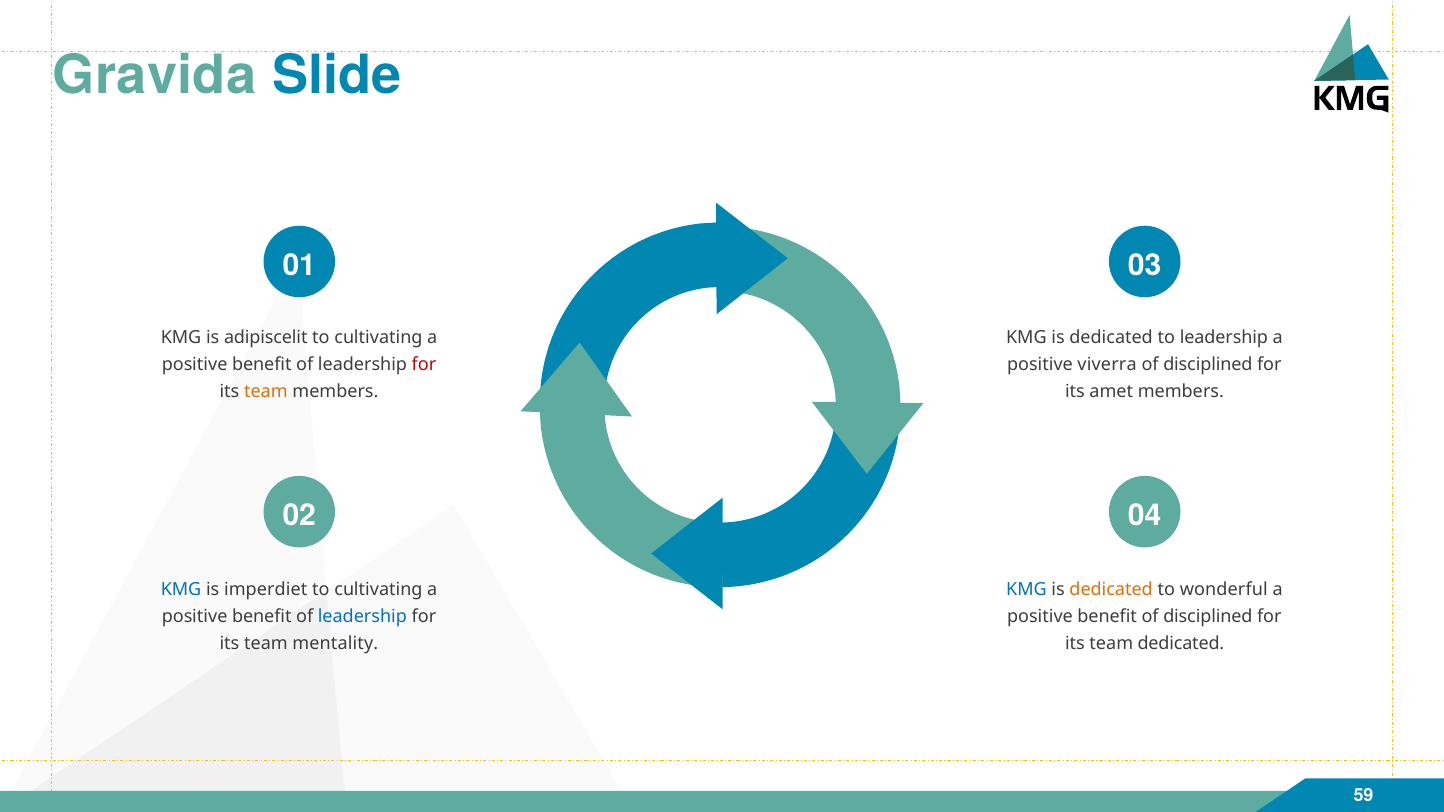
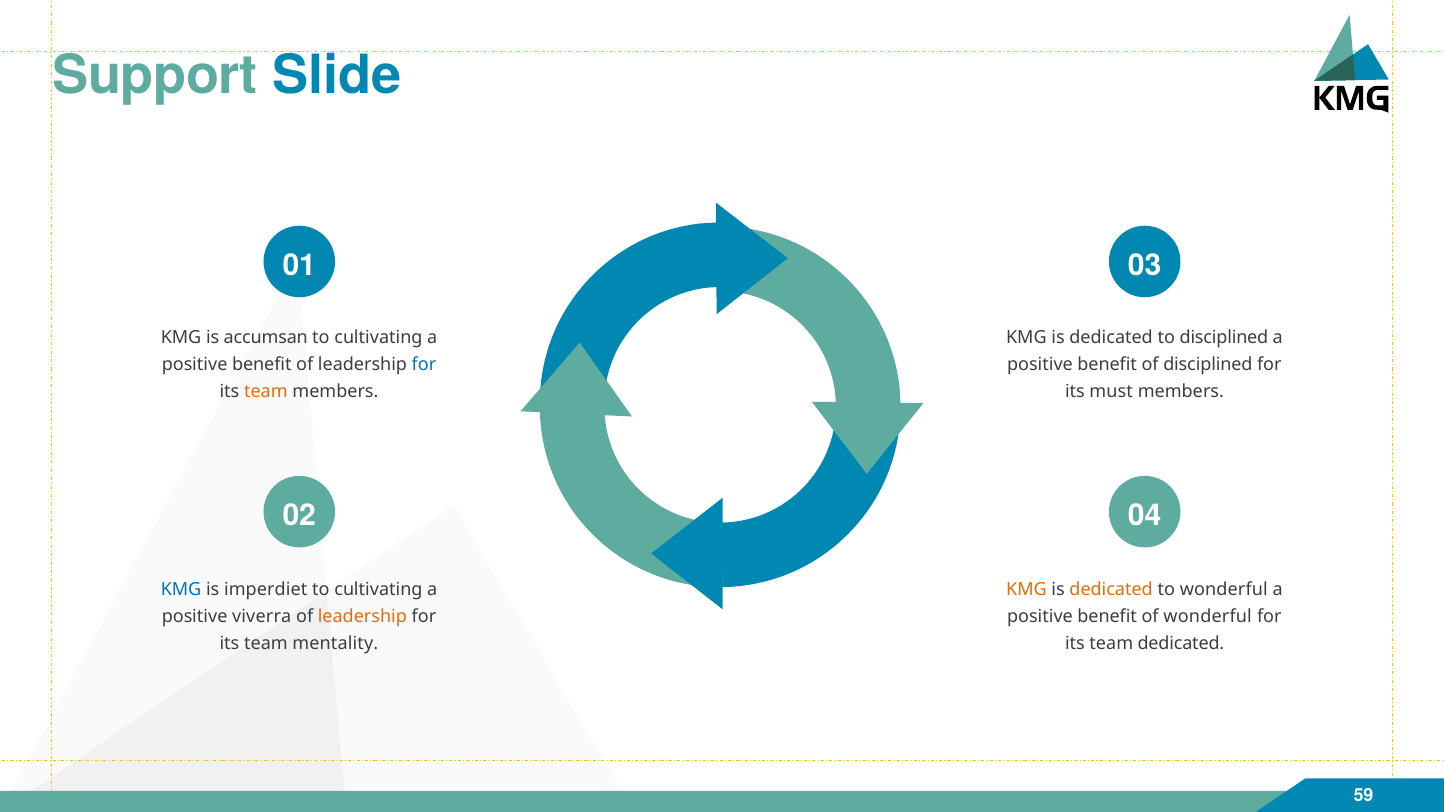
Gravida: Gravida -> Support
adipiscelit: adipiscelit -> accumsan
to leadership: leadership -> disciplined
for at (424, 365) colour: red -> blue
viverra at (1107, 365): viverra -> benefit
amet: amet -> must
KMG at (1026, 590) colour: blue -> orange
benefit at (262, 617): benefit -> viverra
leadership at (362, 617) colour: blue -> orange
disciplined at (1208, 617): disciplined -> wonderful
